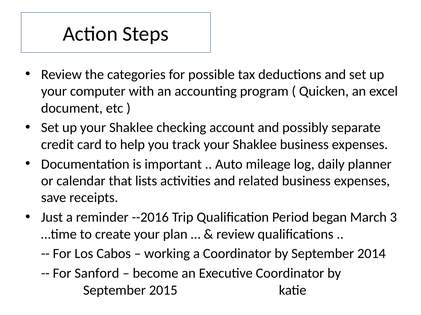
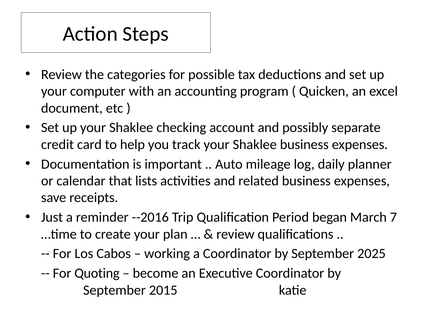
3: 3 -> 7
2014: 2014 -> 2025
Sanford: Sanford -> Quoting
